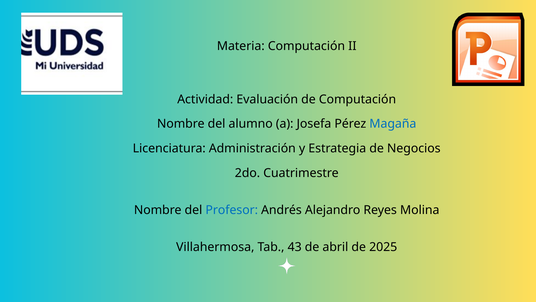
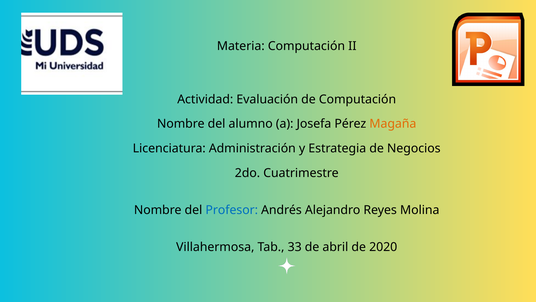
Magaña colour: blue -> orange
43: 43 -> 33
2025: 2025 -> 2020
